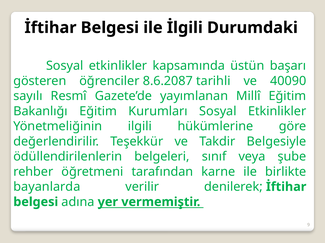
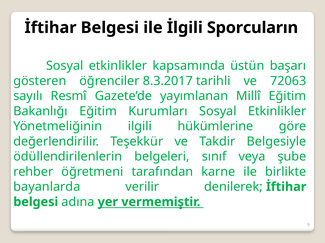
Durumdaki: Durumdaki -> Sporcuların
8.6.2087: 8.6.2087 -> 8.3.2017
40090: 40090 -> 72063
